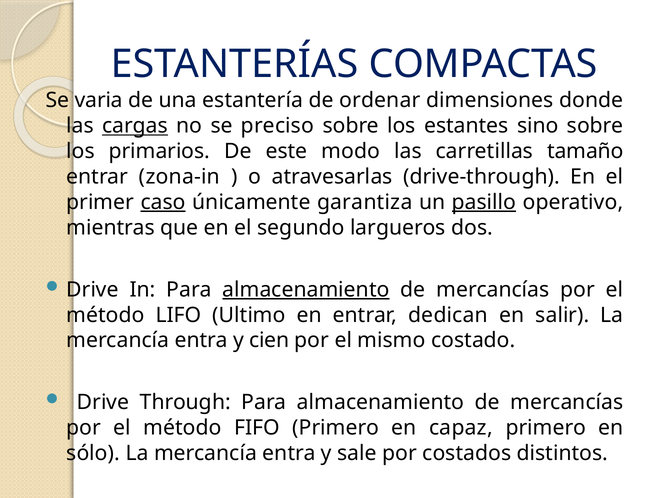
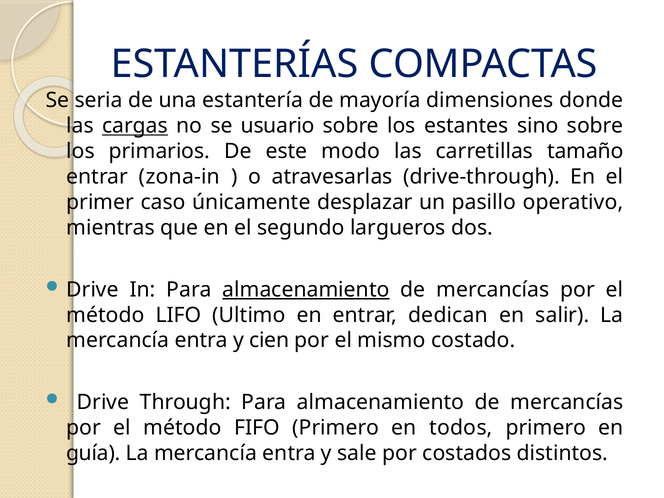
varia: varia -> seria
ordenar: ordenar -> mayoría
preciso: preciso -> usuario
caso underline: present -> none
garantiza: garantiza -> desplazar
pasillo underline: present -> none
capaz: capaz -> todos
sólo: sólo -> guía
